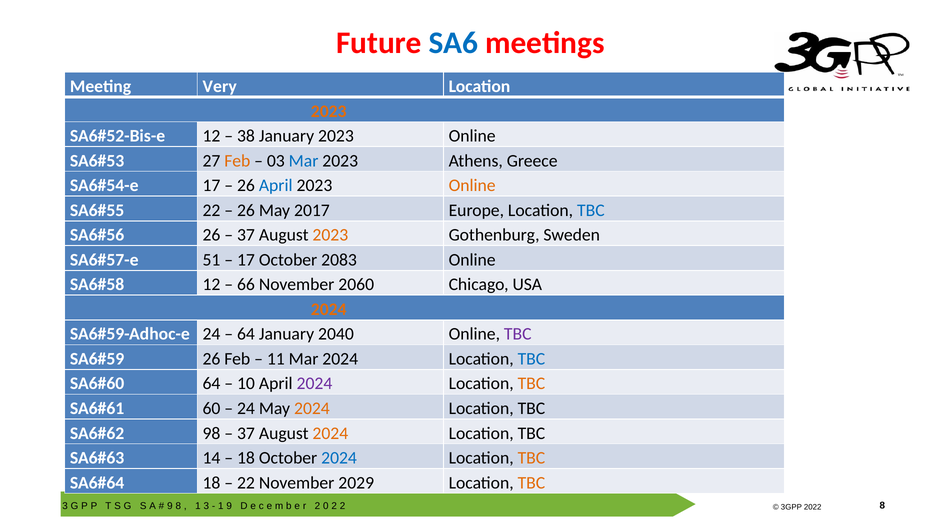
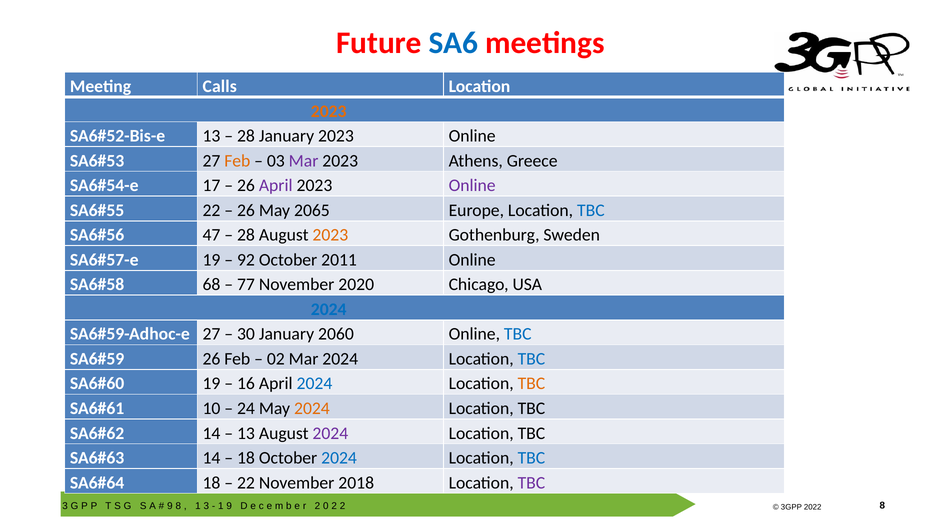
Very: Very -> Calls
12 at (211, 136): 12 -> 13
38 at (246, 136): 38 -> 28
Mar at (304, 161) colour: blue -> purple
April at (276, 186) colour: blue -> purple
Online at (472, 186) colour: orange -> purple
2017: 2017 -> 2065
26 at (211, 235): 26 -> 47
37 at (246, 235): 37 -> 28
51 at (211, 260): 51 -> 19
17 at (246, 260): 17 -> 92
2083: 2083 -> 2011
12 at (211, 285): 12 -> 68
66: 66 -> 77
2060: 2060 -> 2020
2024 at (329, 310) colour: orange -> blue
24 at (211, 334): 24 -> 27
64 at (246, 334): 64 -> 30
2040: 2040 -> 2060
TBC at (518, 334) colour: purple -> blue
11: 11 -> 02
64 at (211, 384): 64 -> 19
10: 10 -> 16
2024 at (314, 384) colour: purple -> blue
60: 60 -> 10
98 at (211, 433): 98 -> 14
37 at (246, 433): 37 -> 13
2024 at (330, 433) colour: orange -> purple
TBC at (531, 458) colour: orange -> blue
2029: 2029 -> 2018
TBC at (531, 483) colour: orange -> purple
